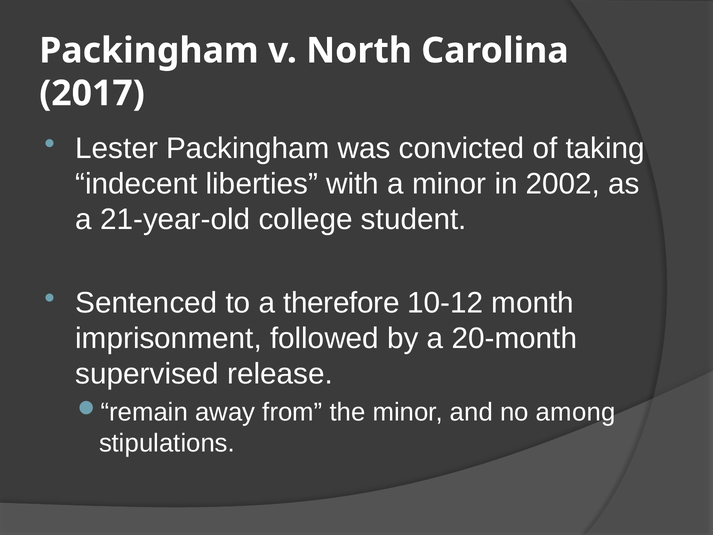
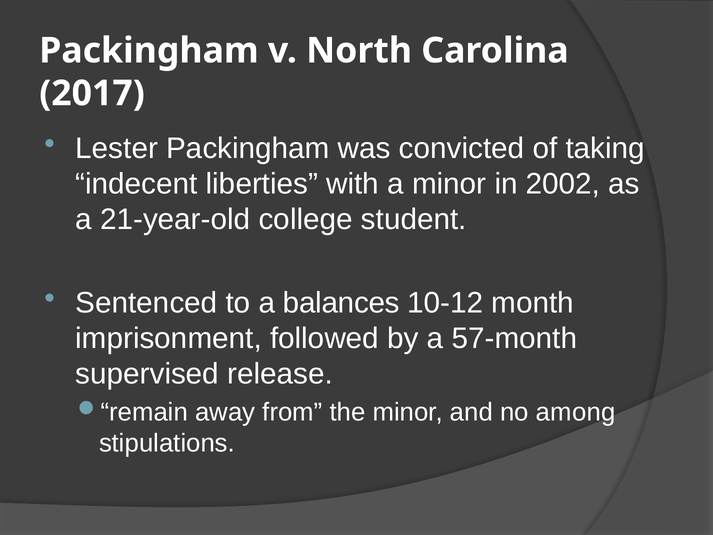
therefore: therefore -> balances
20-month: 20-month -> 57-month
